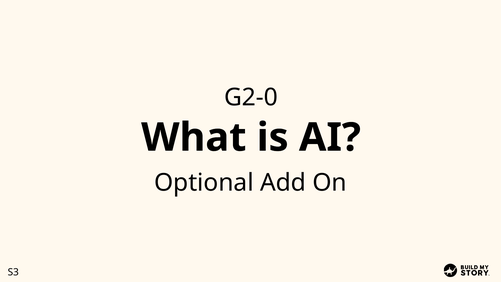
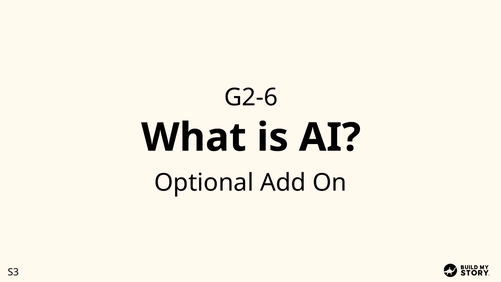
G2-0: G2-0 -> G2-6
